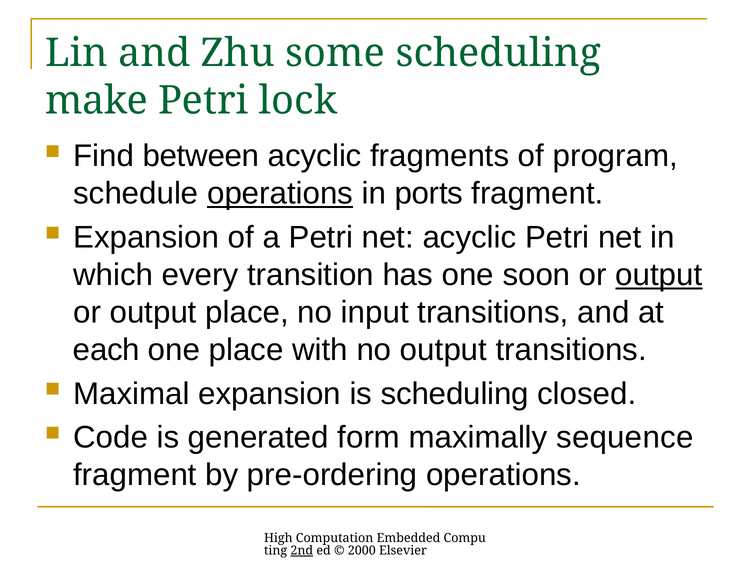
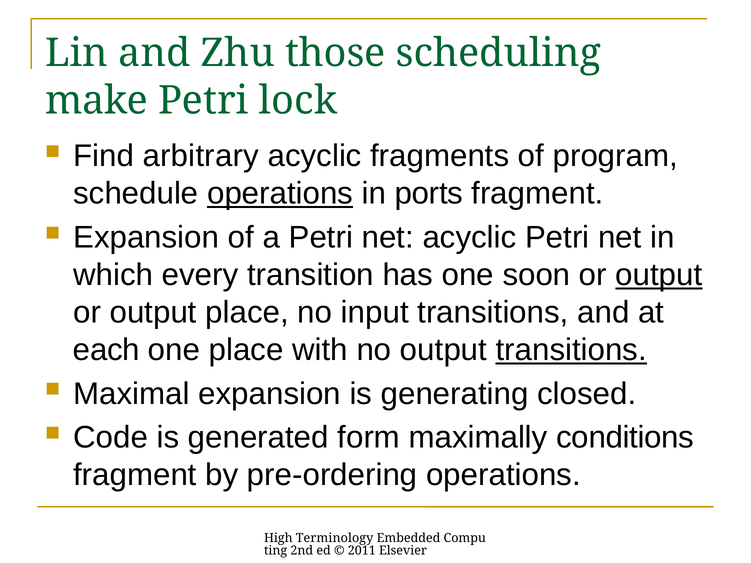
some: some -> those
between: between -> arbitrary
transitions at (571, 350) underline: none -> present
is scheduling: scheduling -> generating
sequence: sequence -> conditions
Computation: Computation -> Terminology
2nd underline: present -> none
2000: 2000 -> 2011
